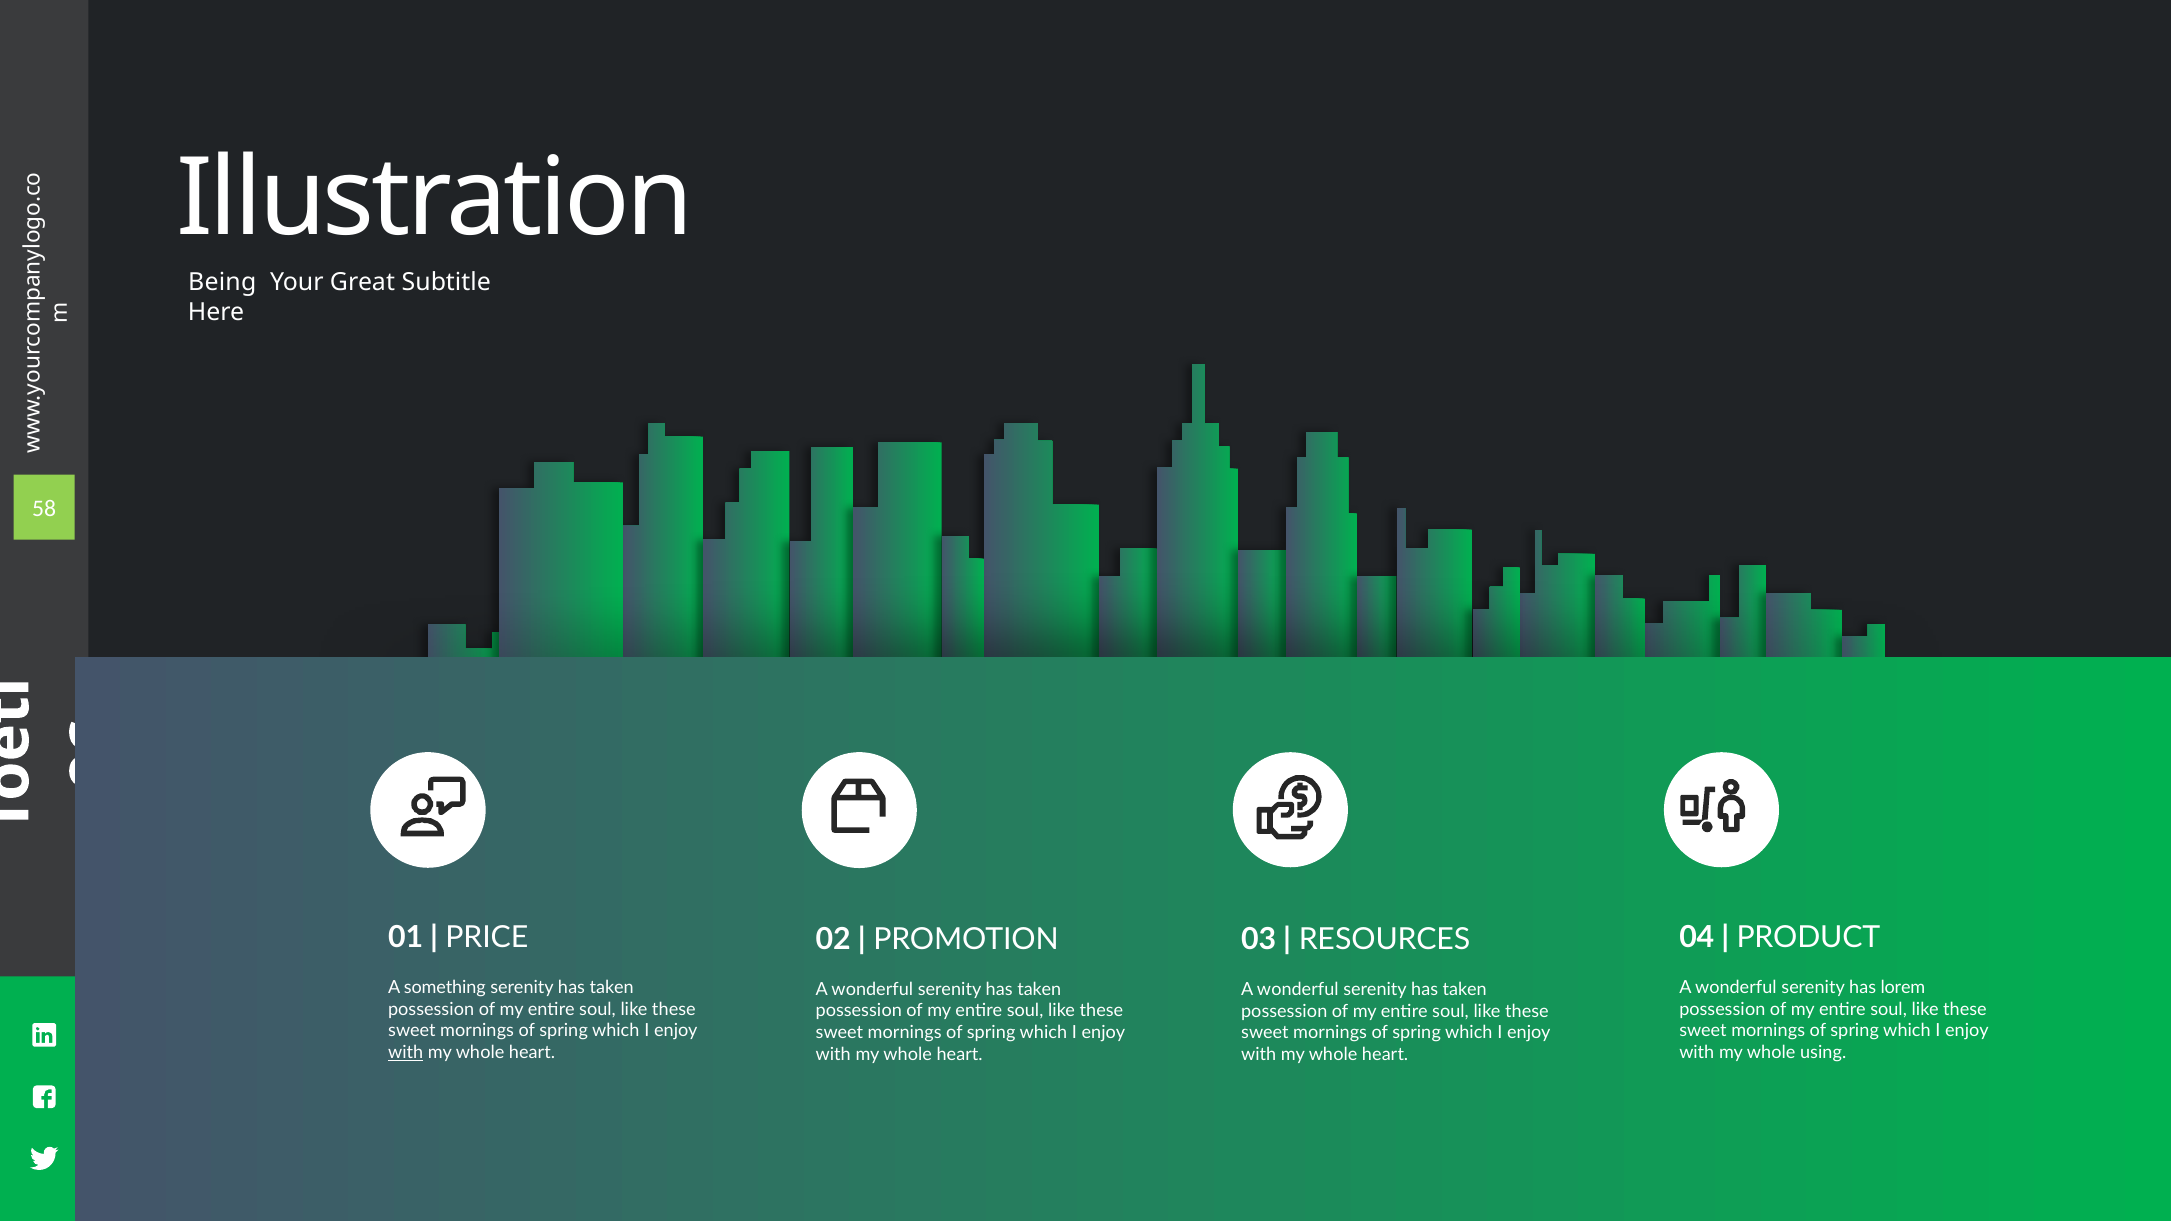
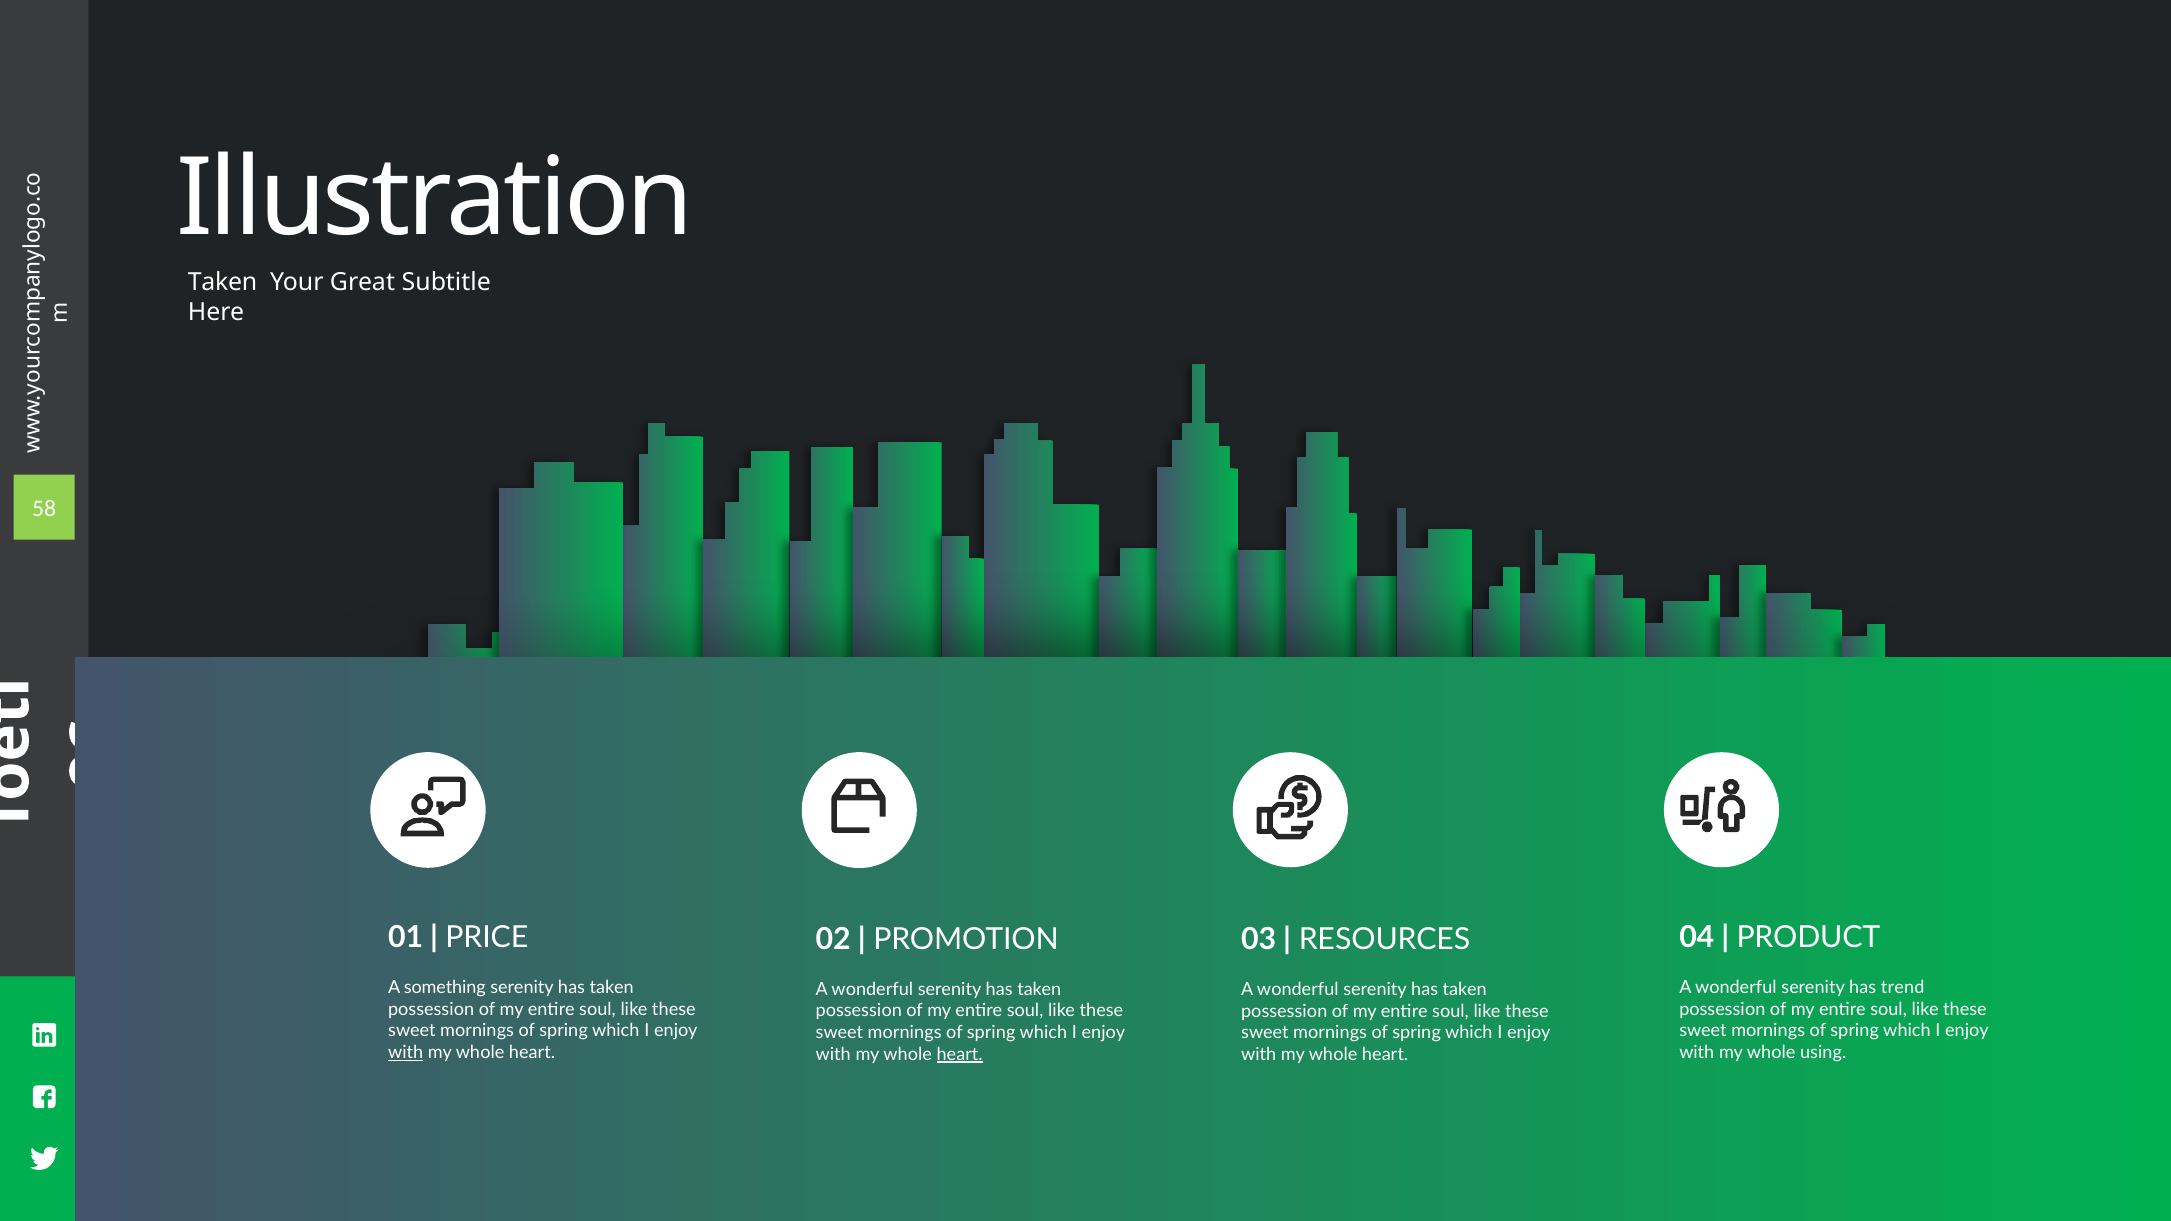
Being at (222, 282): Being -> Taken
lorem: lorem -> trend
heart at (960, 1054) underline: none -> present
